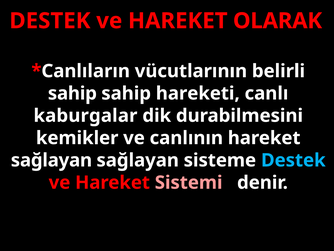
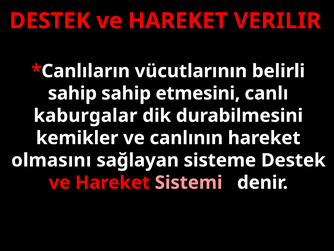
OLARAK: OLARAK -> VERILIR
hareketi: hareketi -> etmesini
sağlayan at (51, 160): sağlayan -> olmasını
Destek at (293, 160) colour: light blue -> white
